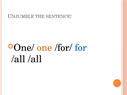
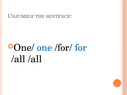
one colour: orange -> blue
